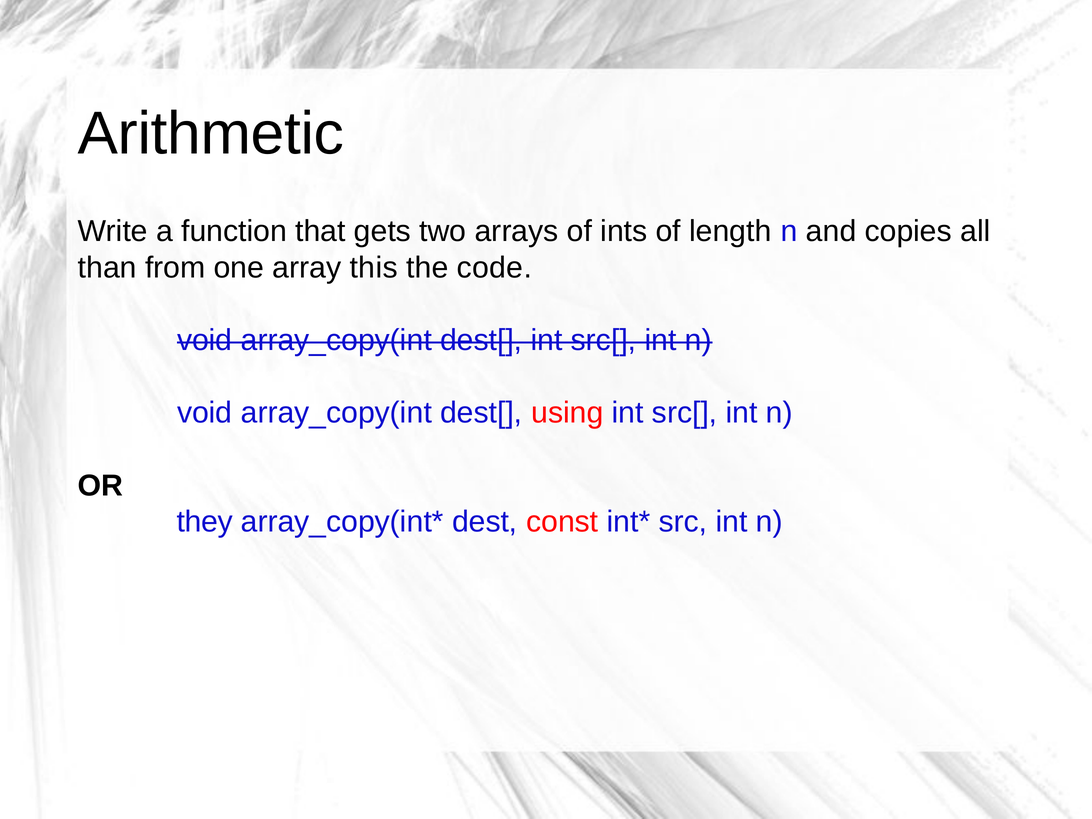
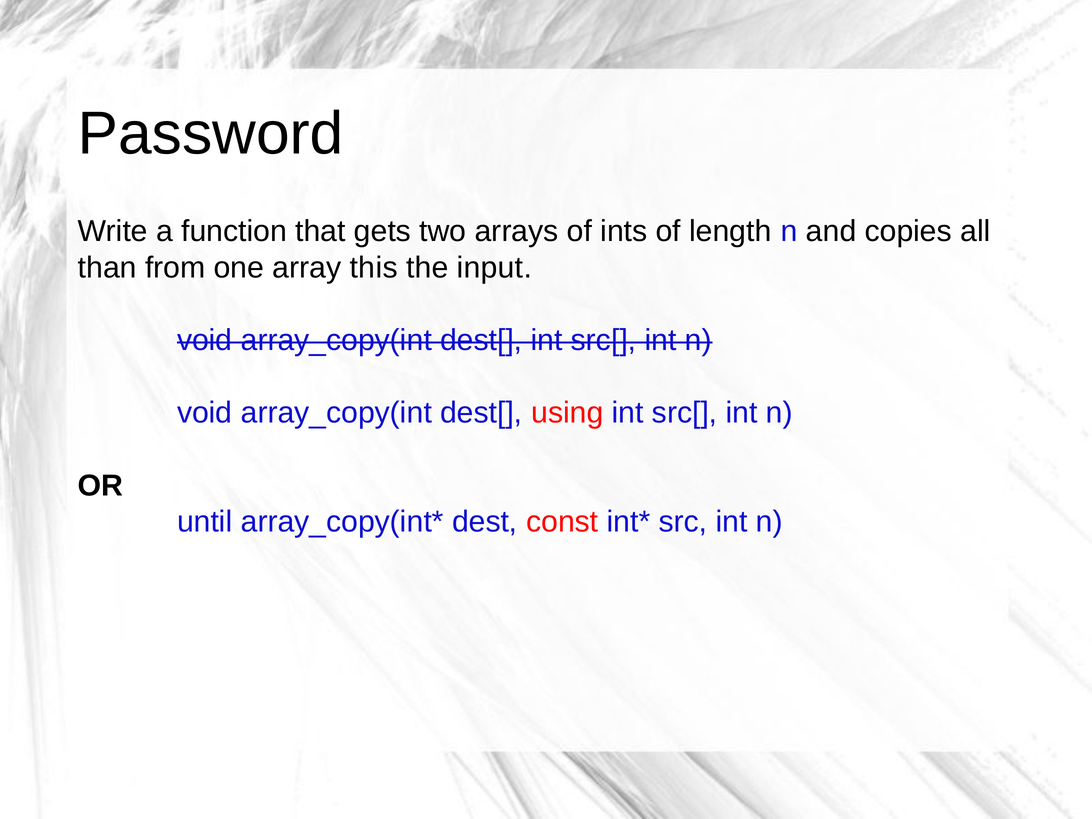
Arithmetic: Arithmetic -> Password
code: code -> input
they: they -> until
